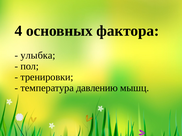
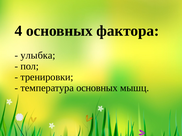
температура давлению: давлению -> основных
